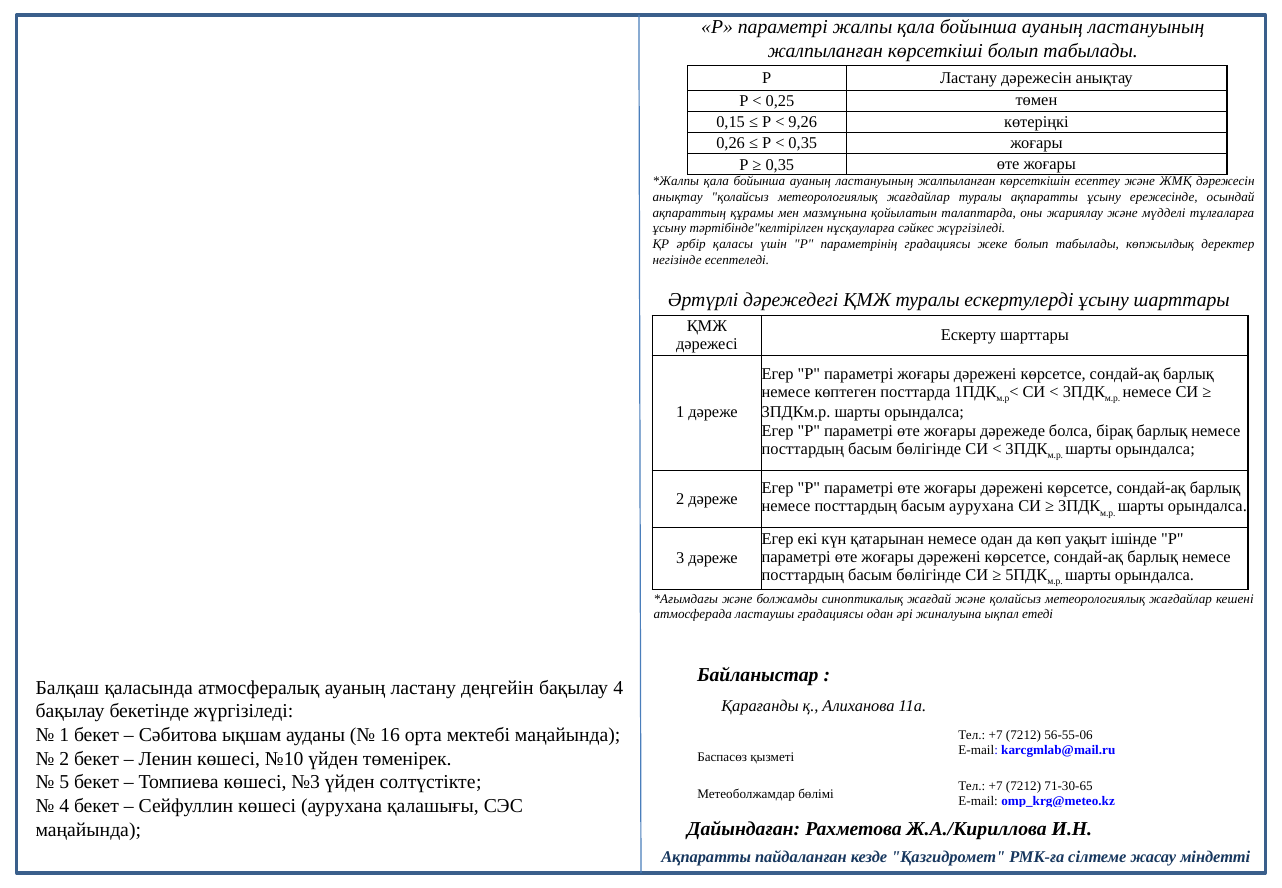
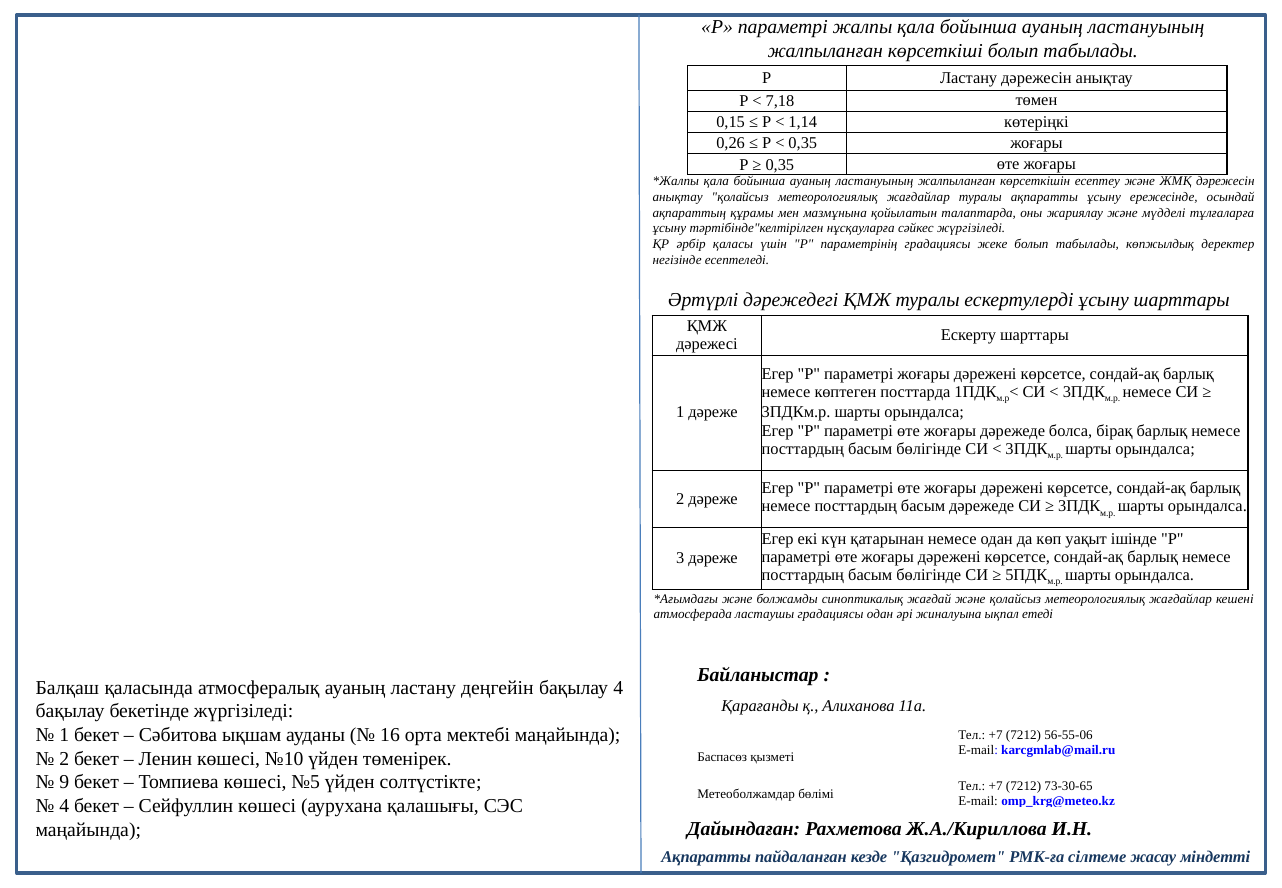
0,25: 0,25 -> 7,18
9,26: 9,26 -> 1,14
басым аурухана: аурухана -> дәрежеде
5: 5 -> 9
№3: №3 -> №5
71-30-65: 71-30-65 -> 73-30-65
